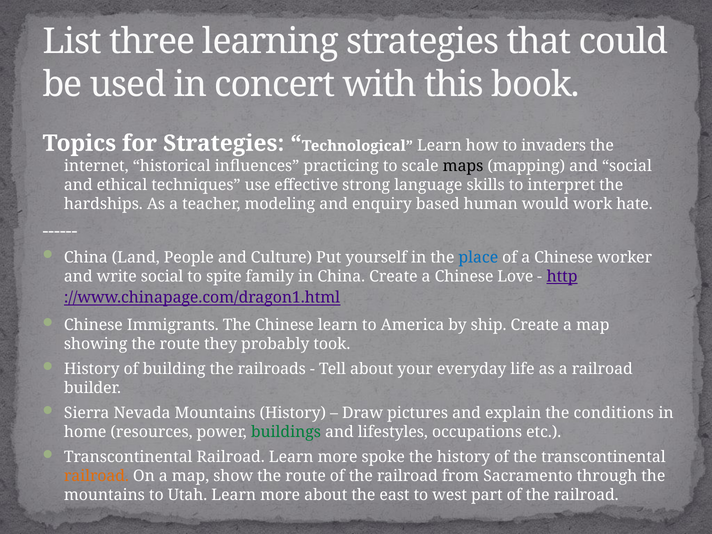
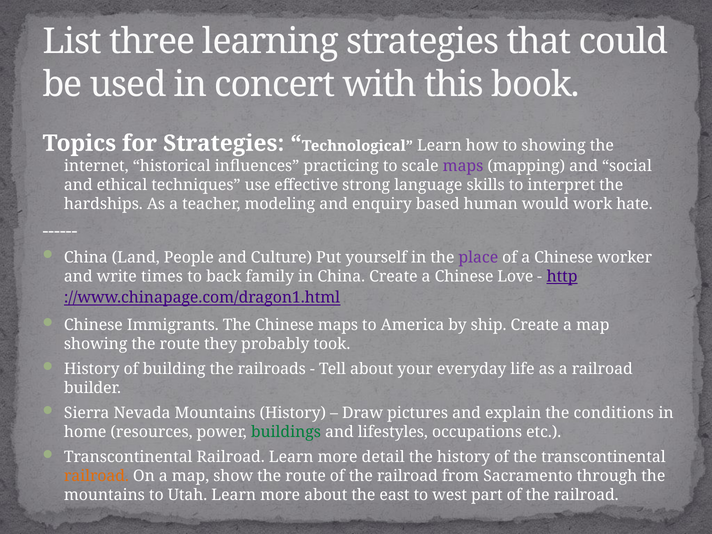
to invaders: invaders -> showing
maps at (463, 166) colour: black -> purple
place colour: blue -> purple
write social: social -> times
spite: spite -> back
Chinese learn: learn -> maps
spoke: spoke -> detail
